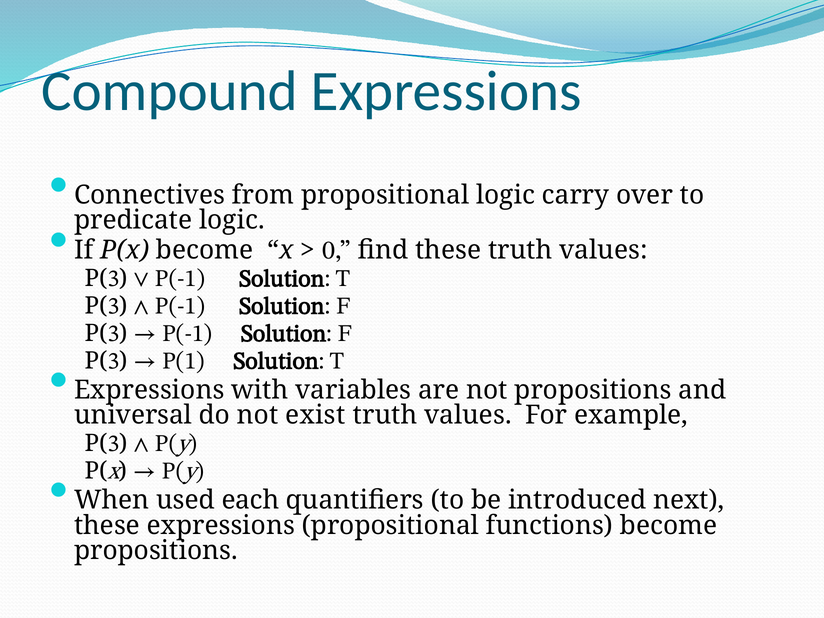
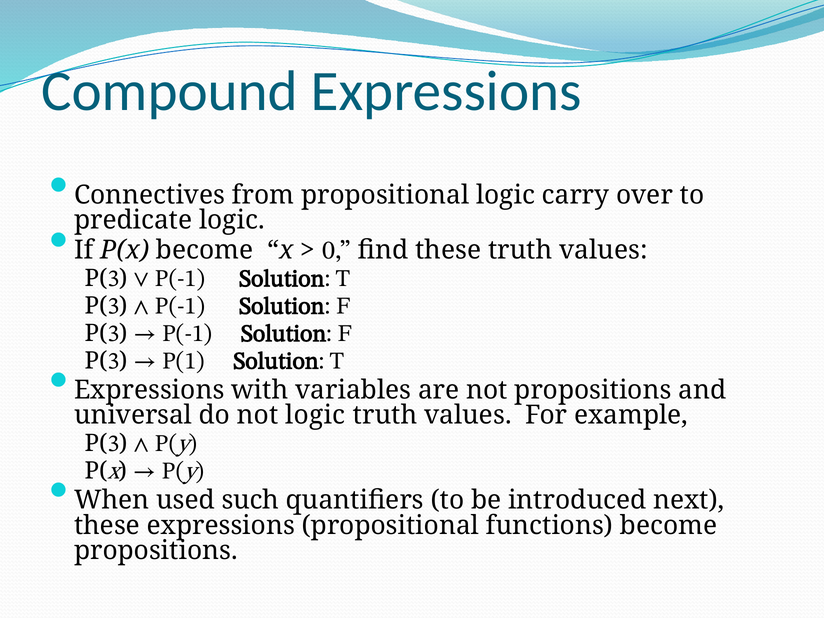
not exist: exist -> logic
each: each -> such
